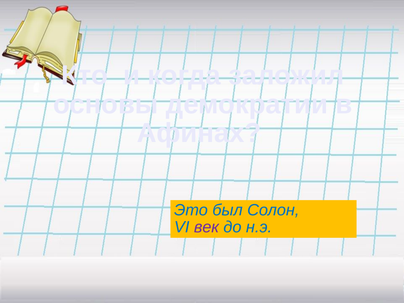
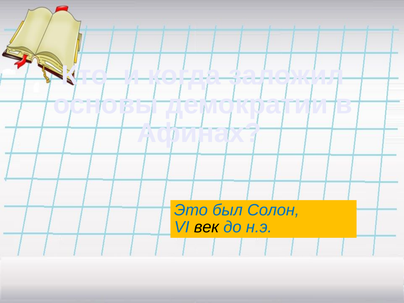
век colour: purple -> black
